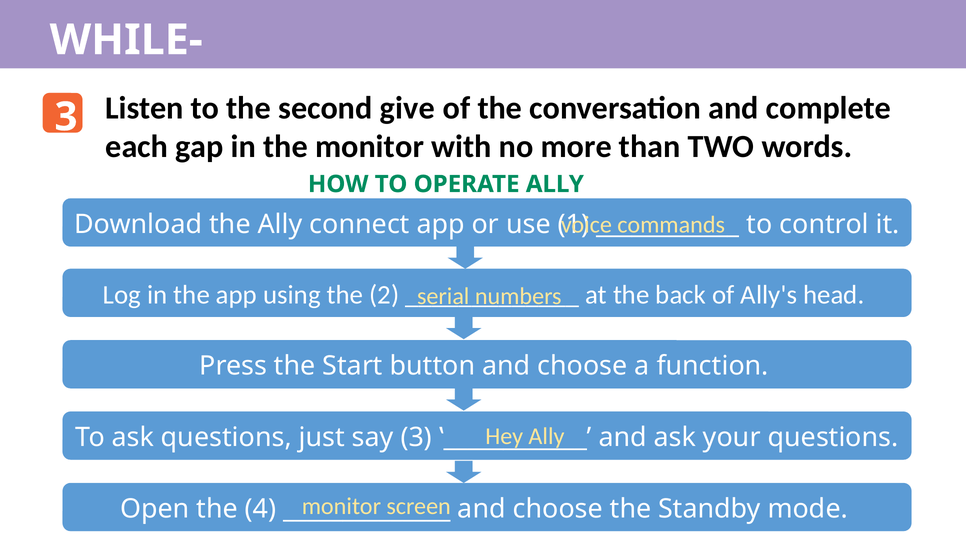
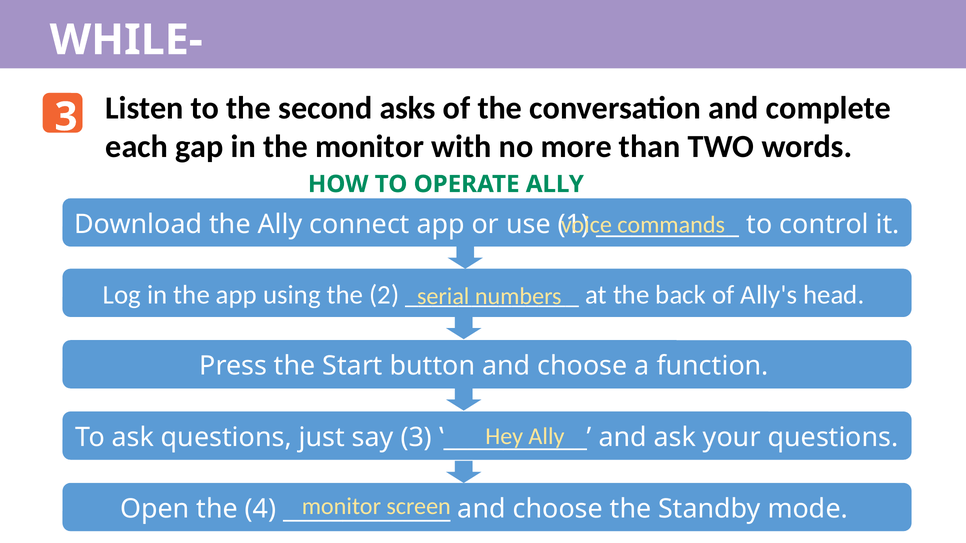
give: give -> asks
